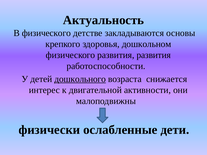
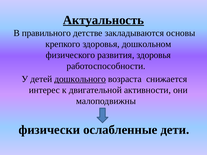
Актуальность underline: none -> present
В физического: физического -> правильного
развития развития: развития -> здоровья
